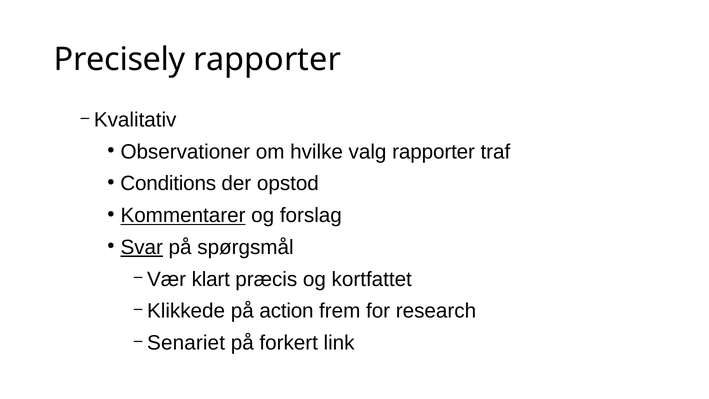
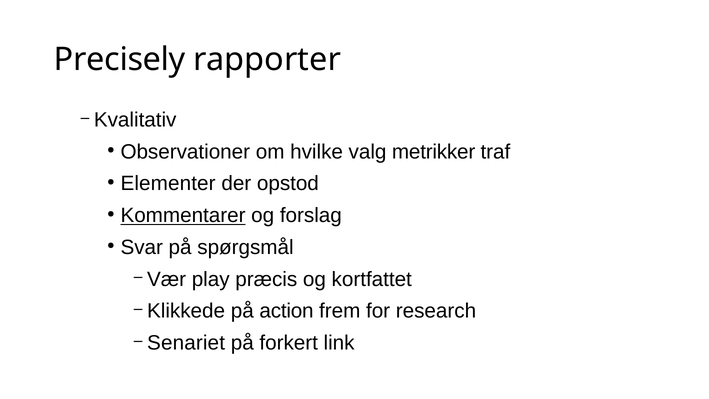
valg rapporter: rapporter -> metrikker
Conditions: Conditions -> Elementer
Svar underline: present -> none
klart: klart -> play
